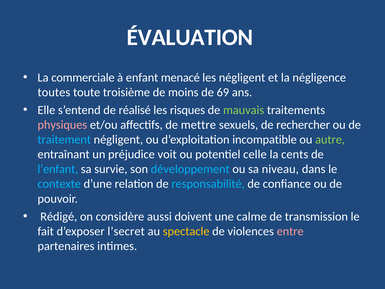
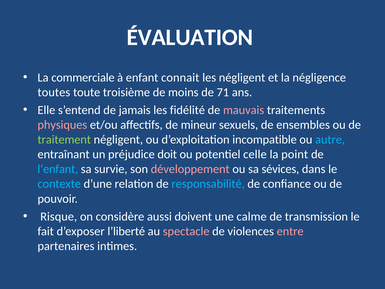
menacé: menacé -> connait
69: 69 -> 71
réalisé: réalisé -> jamais
risques: risques -> fidélité
mauvais colour: light green -> pink
mettre: mettre -> mineur
rechercher: rechercher -> ensembles
traitement colour: light blue -> light green
autre colour: light green -> light blue
voit: voit -> doit
cents: cents -> point
développement colour: light blue -> pink
niveau: niveau -> sévices
Rédigé: Rédigé -> Risque
l’secret: l’secret -> l’liberté
spectacle colour: yellow -> pink
